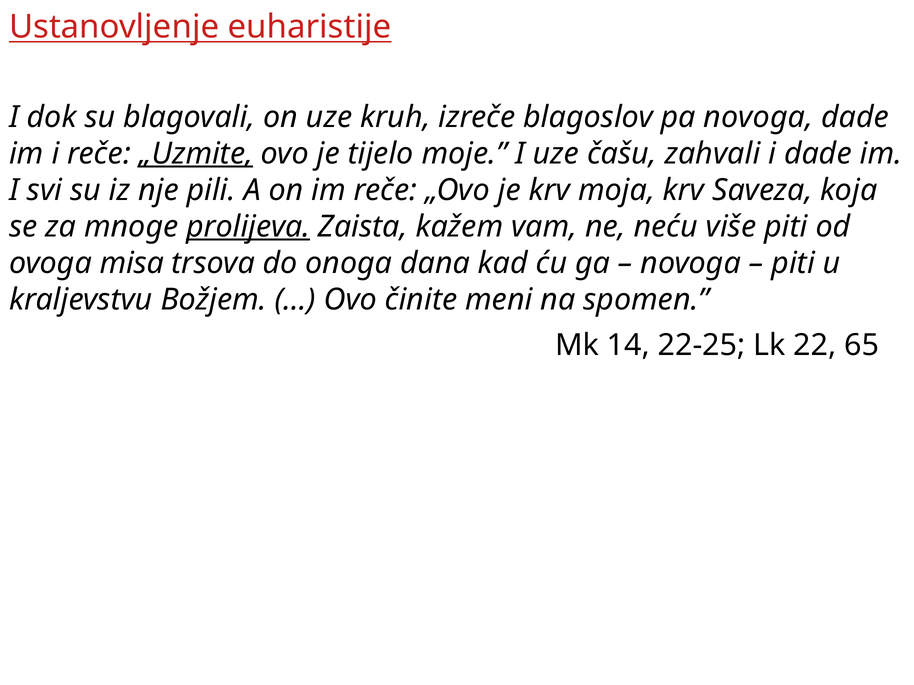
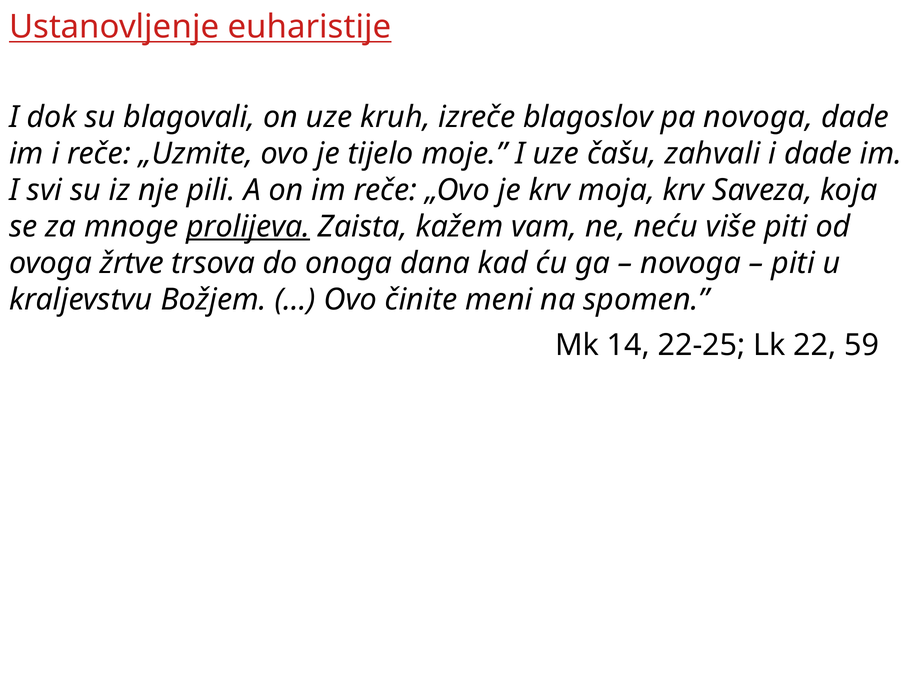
„Uzmite underline: present -> none
misa: misa -> žrtve
65: 65 -> 59
